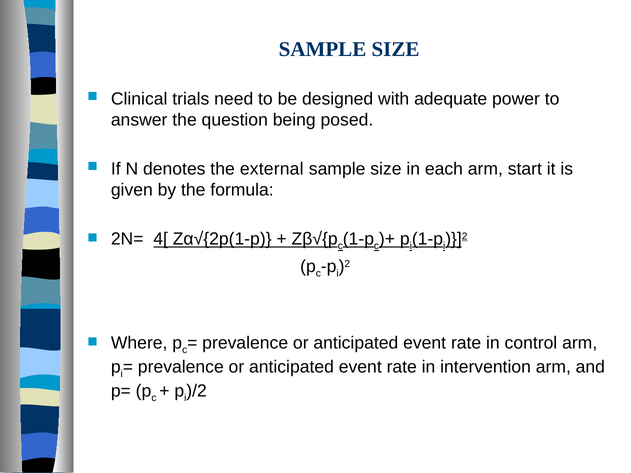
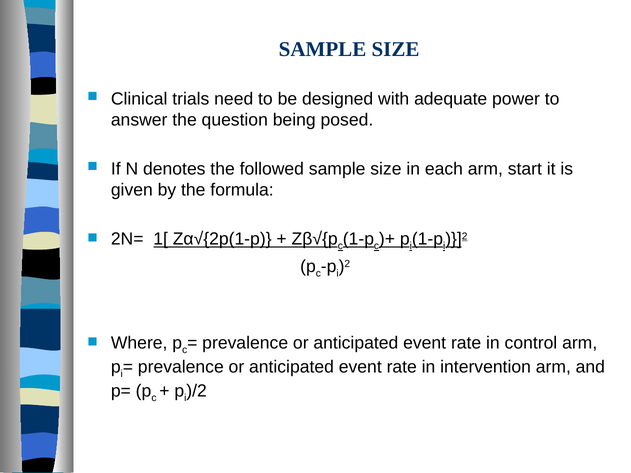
external: external -> followed
4[: 4[ -> 1[
